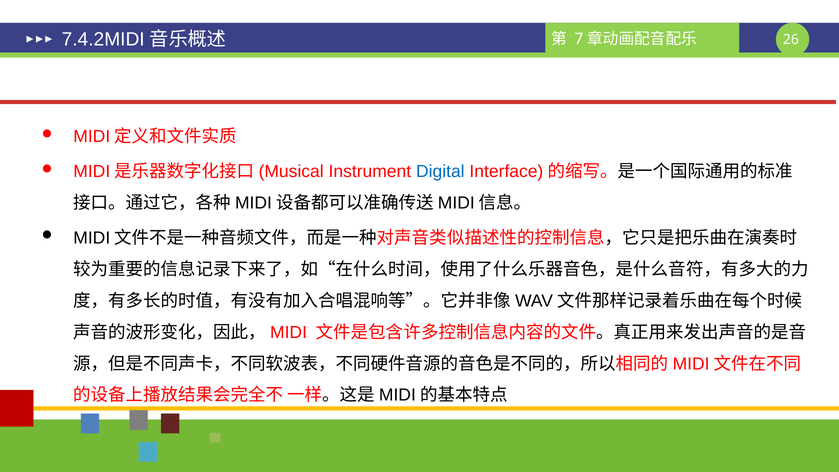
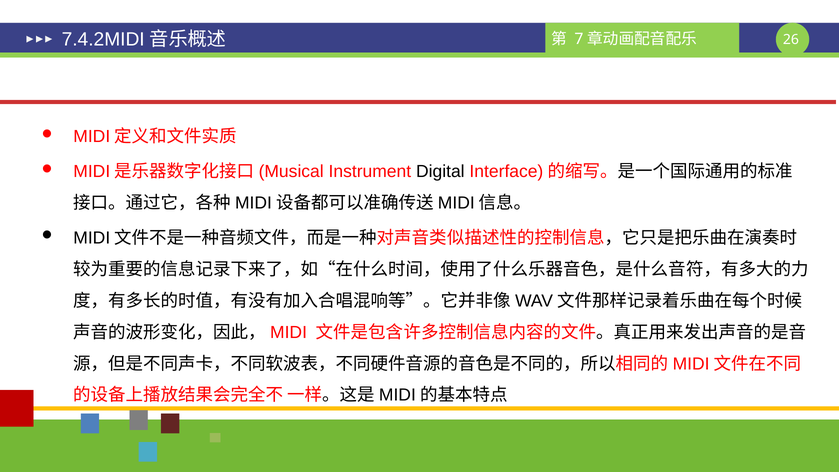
Digital colour: blue -> black
